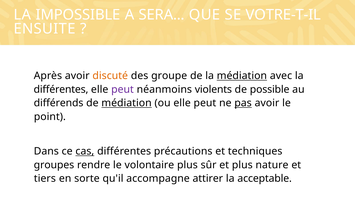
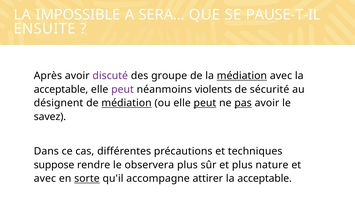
VOTRE-T-IL: VOTRE-T-IL -> PAUSE-T-IL
discuté colour: orange -> purple
différentes at (61, 90): différentes -> acceptable
possible: possible -> sécurité
différends: différends -> désignent
peut at (205, 103) underline: none -> present
point: point -> savez
cas underline: present -> none
groupes: groupes -> suppose
volontaire: volontaire -> observera
tiers at (45, 179): tiers -> avec
sorte underline: none -> present
